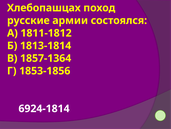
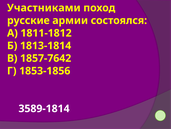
Хлебопашцах: Хлебопашцах -> Участниками
1857-1364: 1857-1364 -> 1857-7642
6924-1814: 6924-1814 -> 3589-1814
